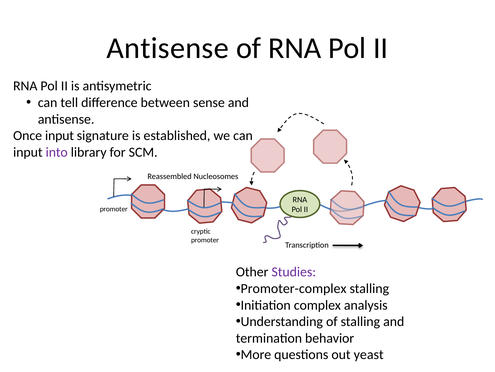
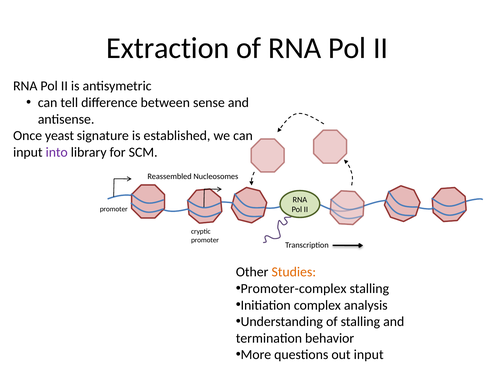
Antisense at (168, 48): Antisense -> Extraction
Once input: input -> yeast
Studies colour: purple -> orange
out yeast: yeast -> input
